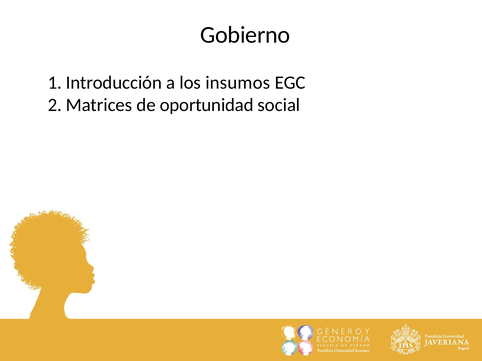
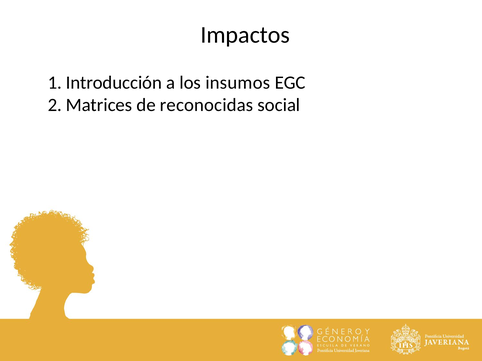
Gobierno: Gobierno -> Impactos
oportunidad: oportunidad -> reconocidas
